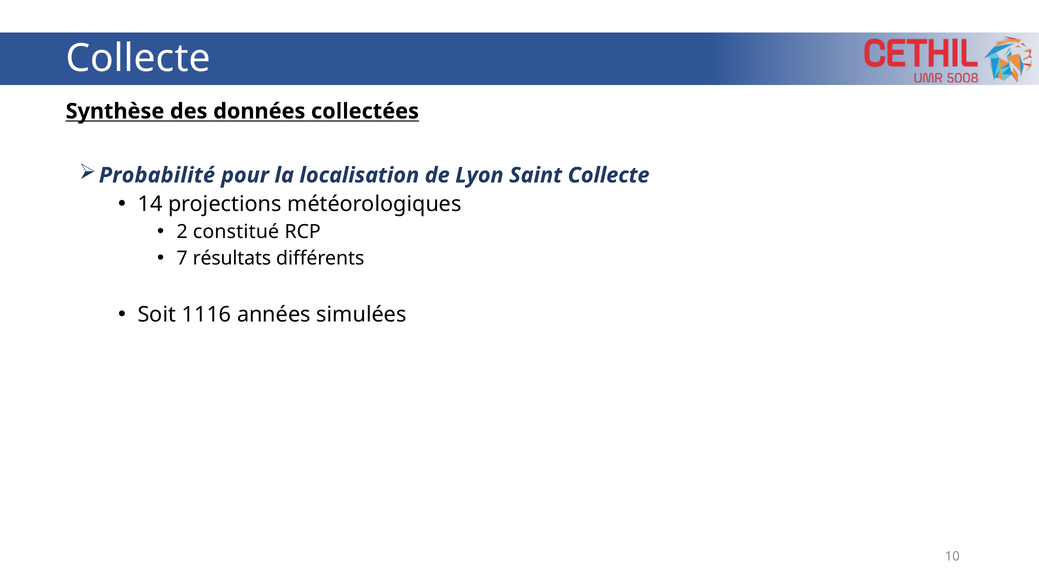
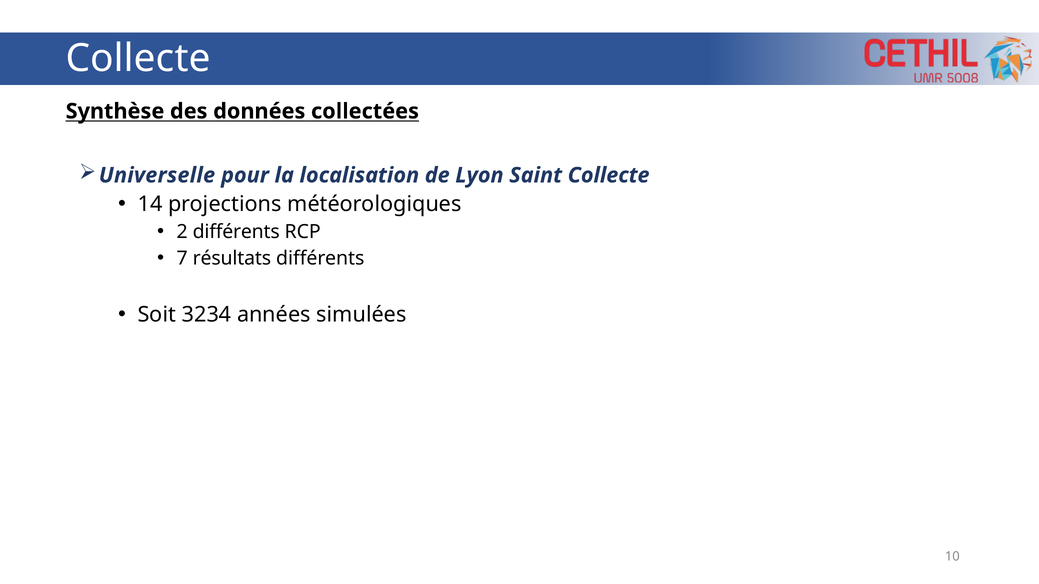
Probabilité: Probabilité -> Universelle
2 constitué: constitué -> différents
1116: 1116 -> 3234
